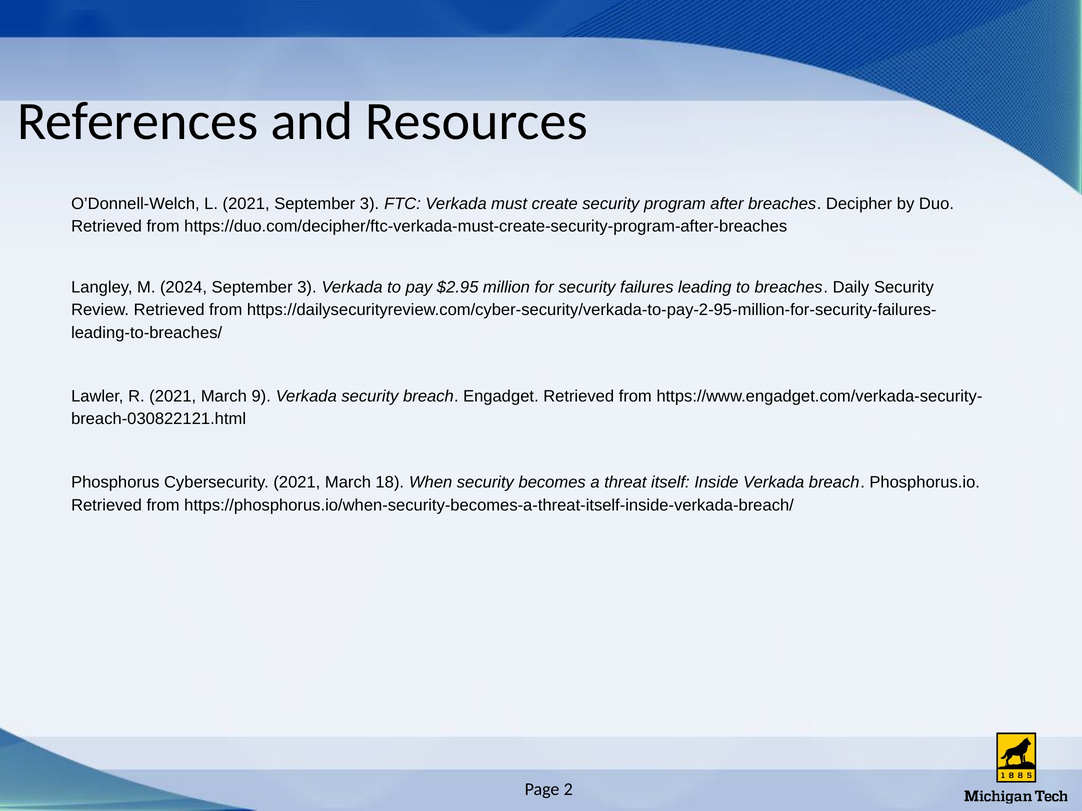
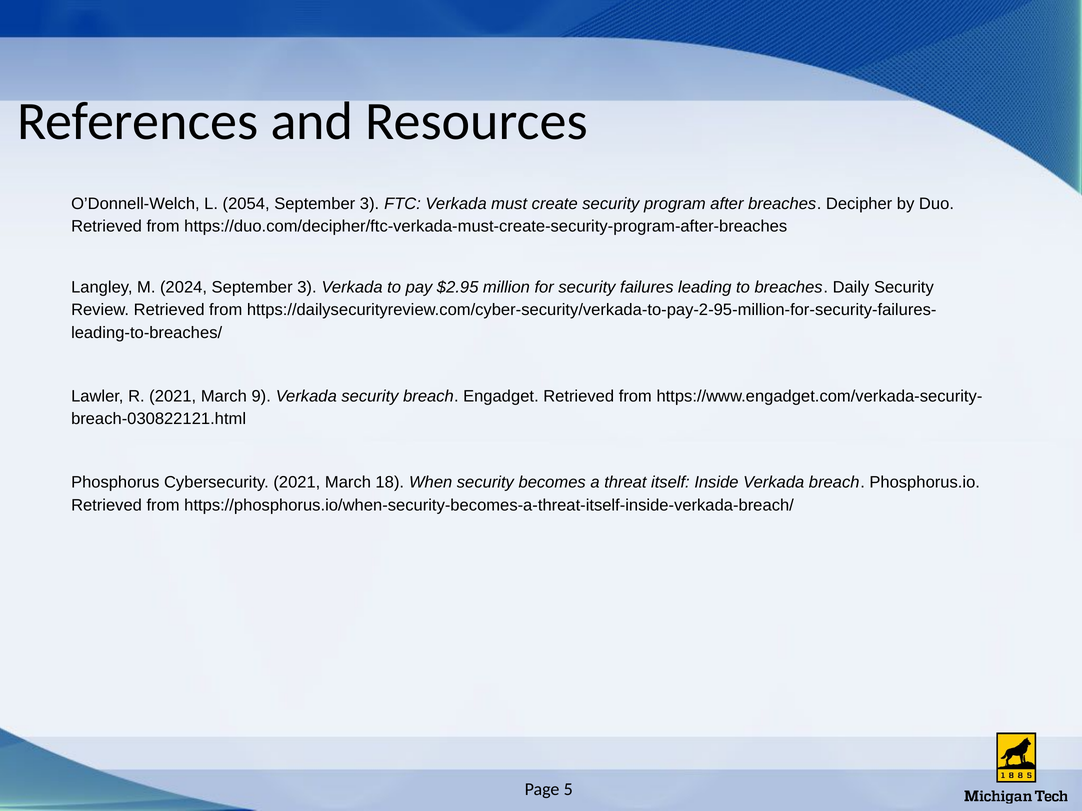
L 2021: 2021 -> 2054
2: 2 -> 5
